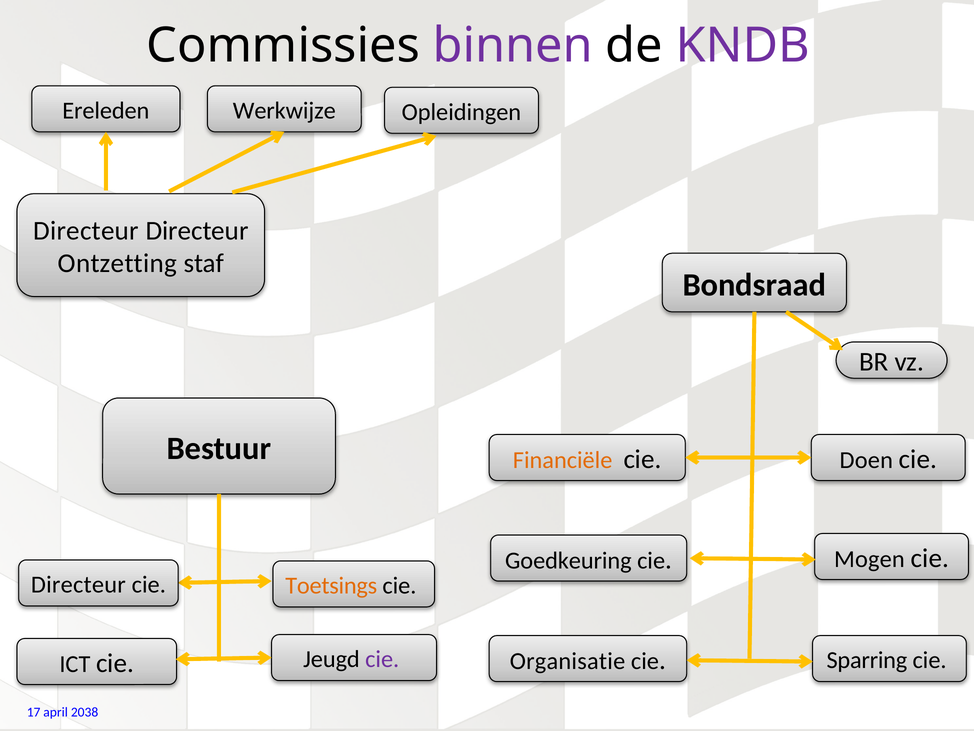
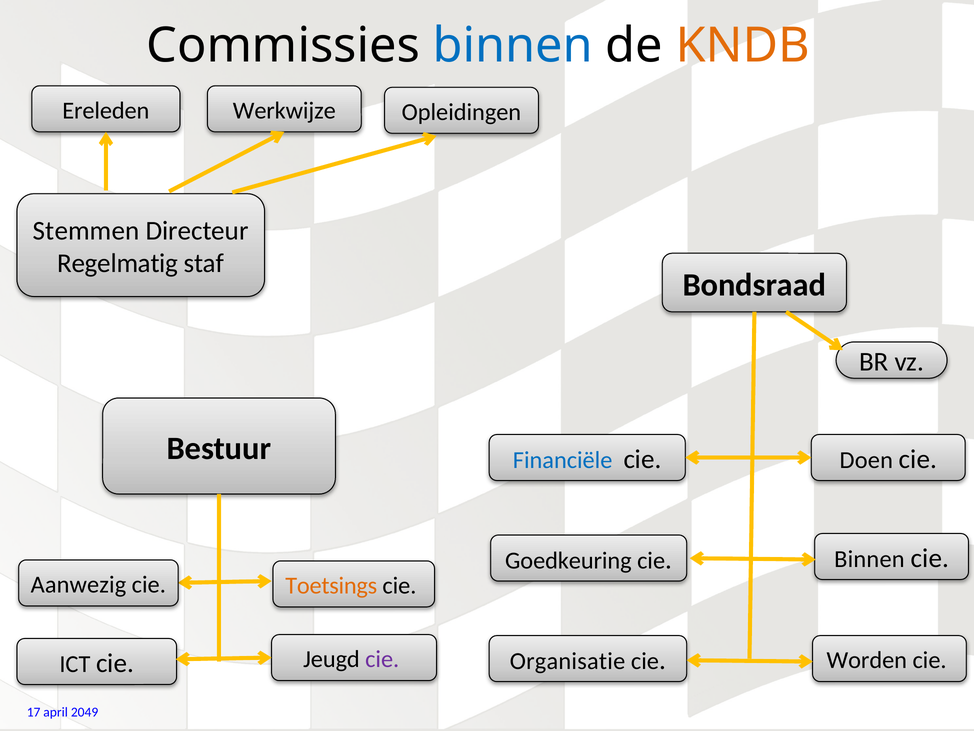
binnen at (513, 45) colour: purple -> blue
KNDB colour: purple -> orange
Directeur at (86, 231): Directeur -> Stemmen
Ontzetting: Ontzetting -> Regelmatig
Financiële colour: orange -> blue
Mogen at (869, 559): Mogen -> Binnen
Directeur at (78, 584): Directeur -> Aanwezig
Sparring: Sparring -> Worden
2038: 2038 -> 2049
